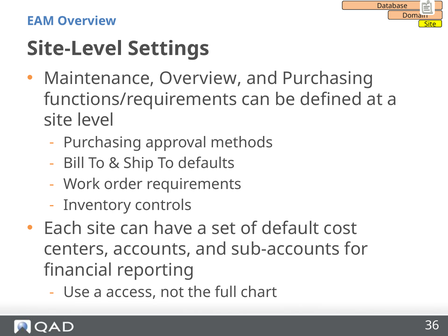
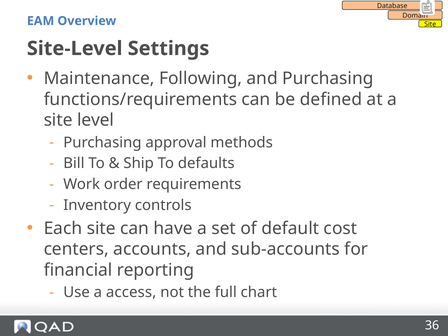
Maintenance Overview: Overview -> Following
